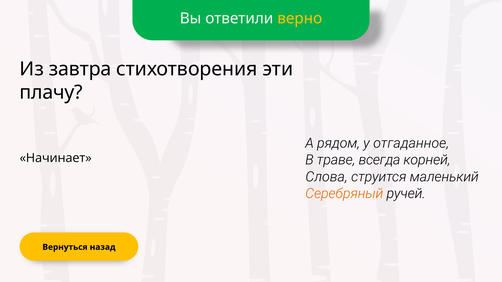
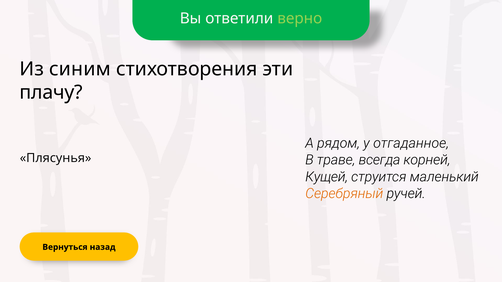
верно colour: yellow -> light green
завтра: завтра -> синим
Начинает: Начинает -> Плясунья
Слова: Слова -> Кущей
